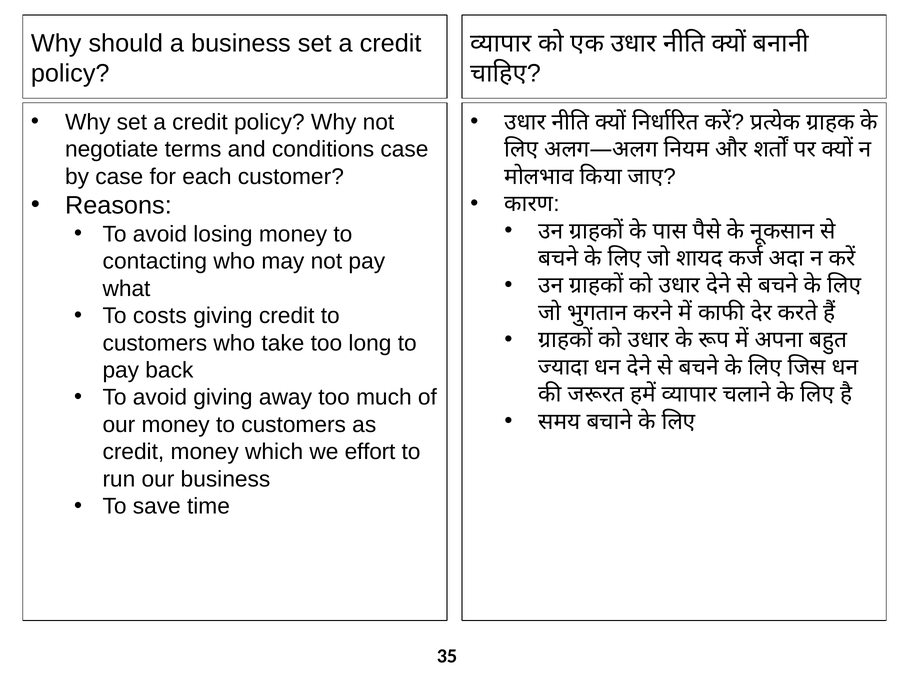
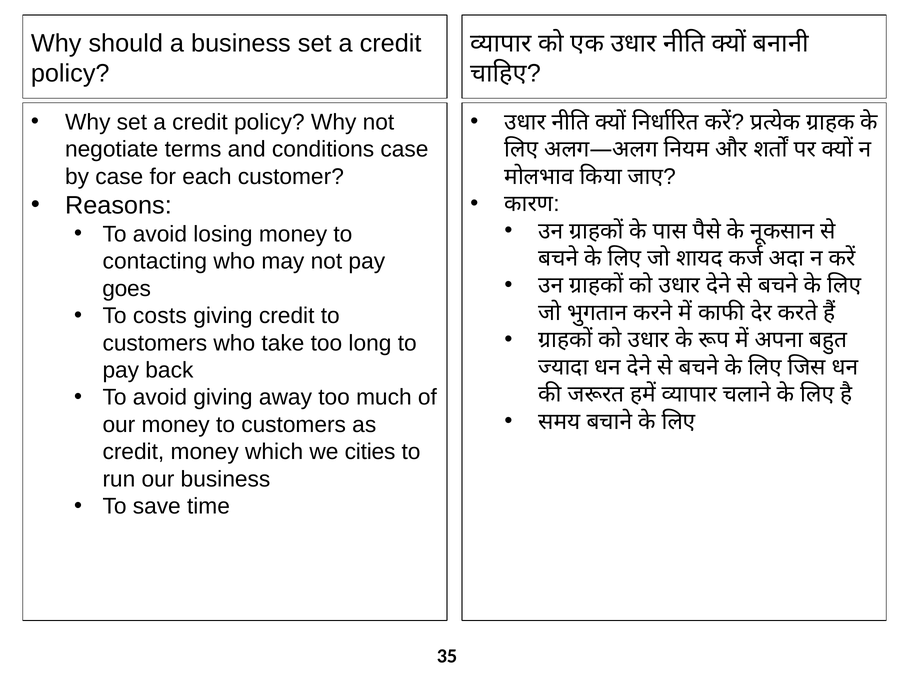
what: what -> goes
effort: effort -> cities
